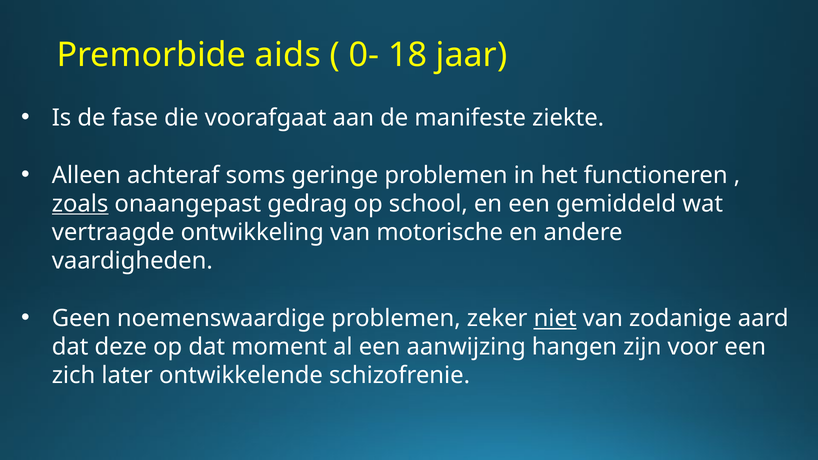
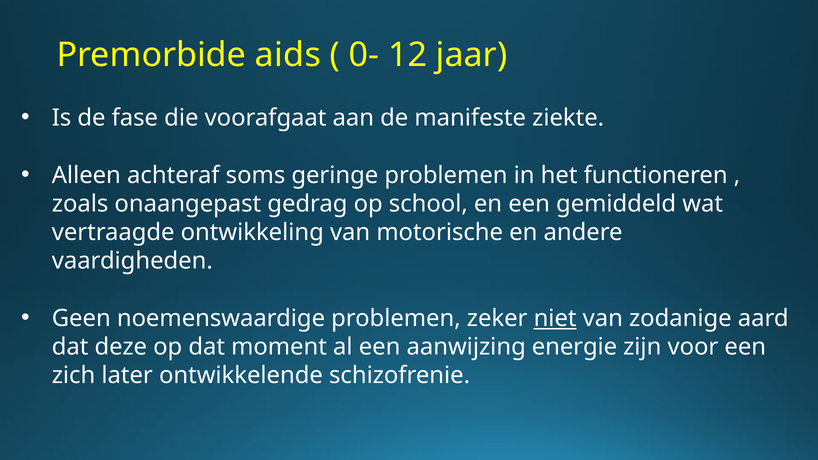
18: 18 -> 12
zoals underline: present -> none
hangen: hangen -> energie
